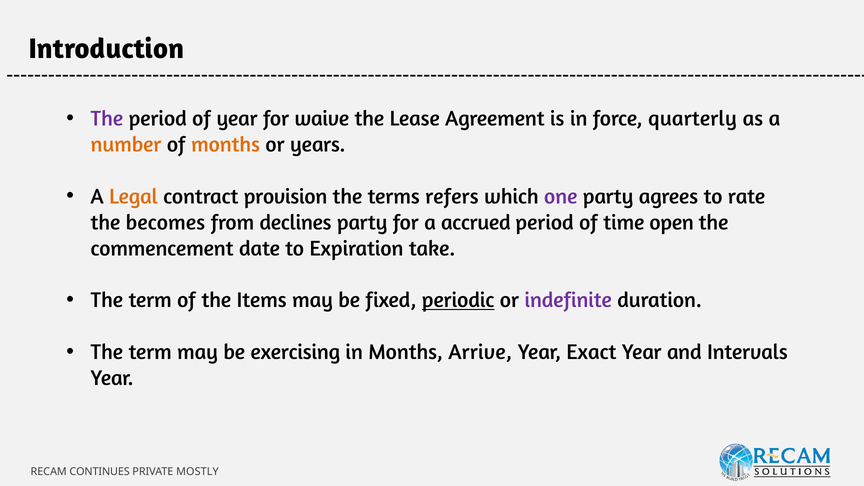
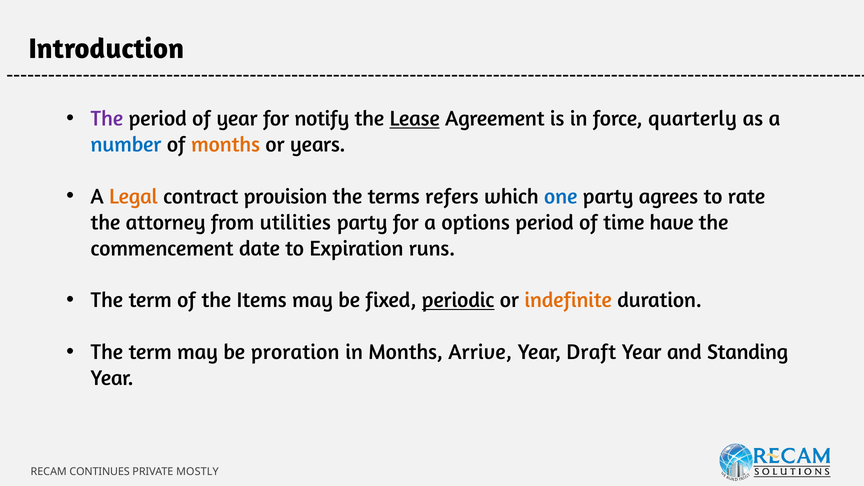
waive: waive -> notify
Lease underline: none -> present
number colour: orange -> blue
one colour: purple -> blue
becomes: becomes -> attorney
declines: declines -> utilities
accrued: accrued -> options
open: open -> have
take: take -> runs
indefinite colour: purple -> orange
exercising: exercising -> proration
Exact: Exact -> Draft
Intervals: Intervals -> Standing
